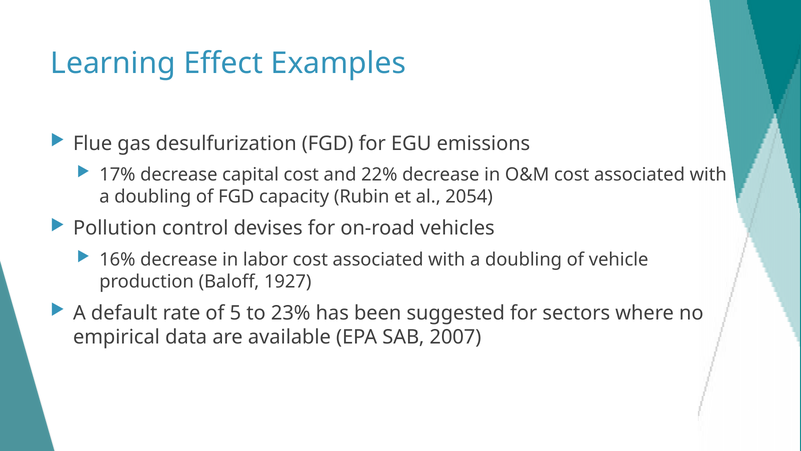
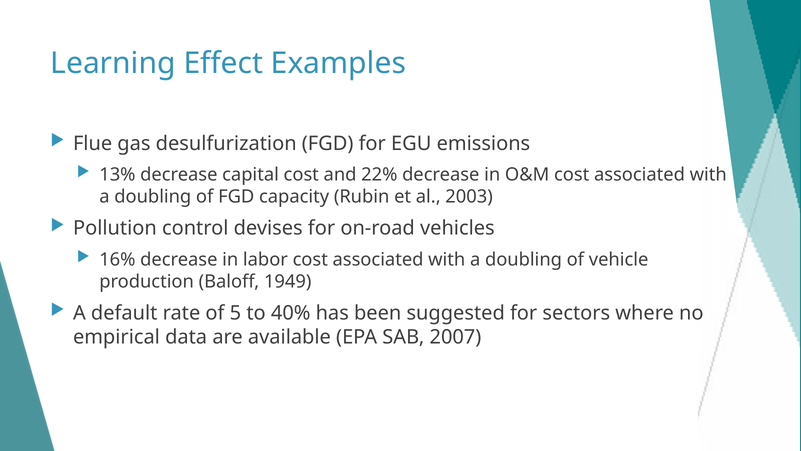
17%: 17% -> 13%
2054: 2054 -> 2003
1927: 1927 -> 1949
23%: 23% -> 40%
